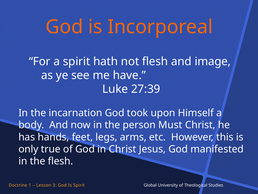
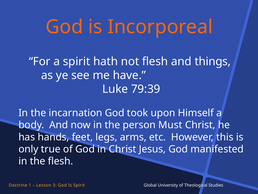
image: image -> things
27:39: 27:39 -> 79:39
